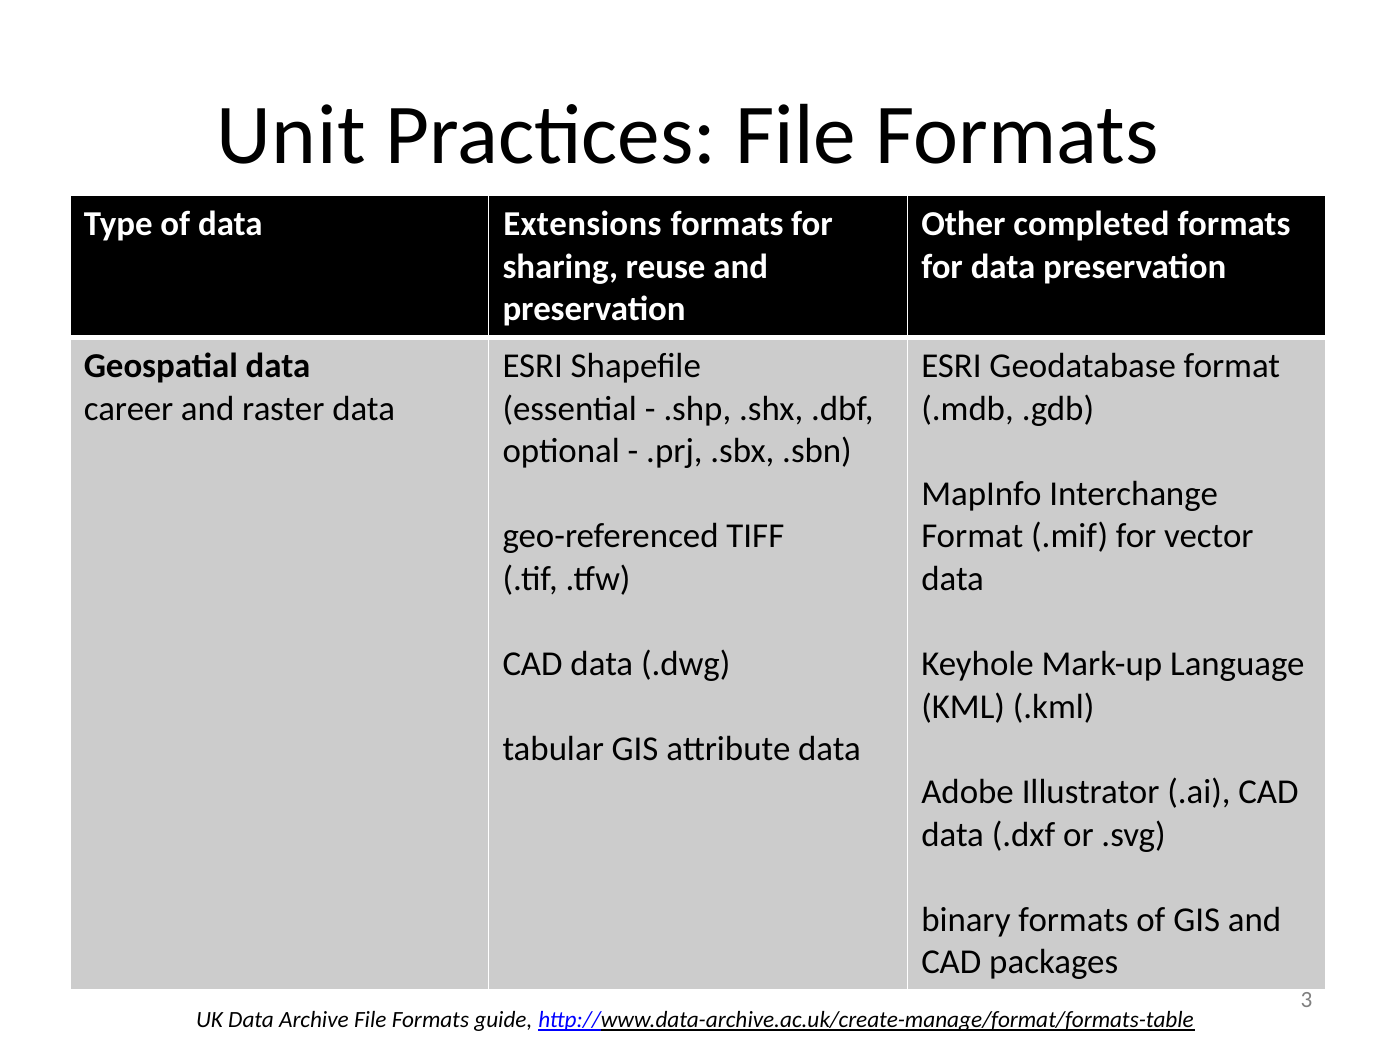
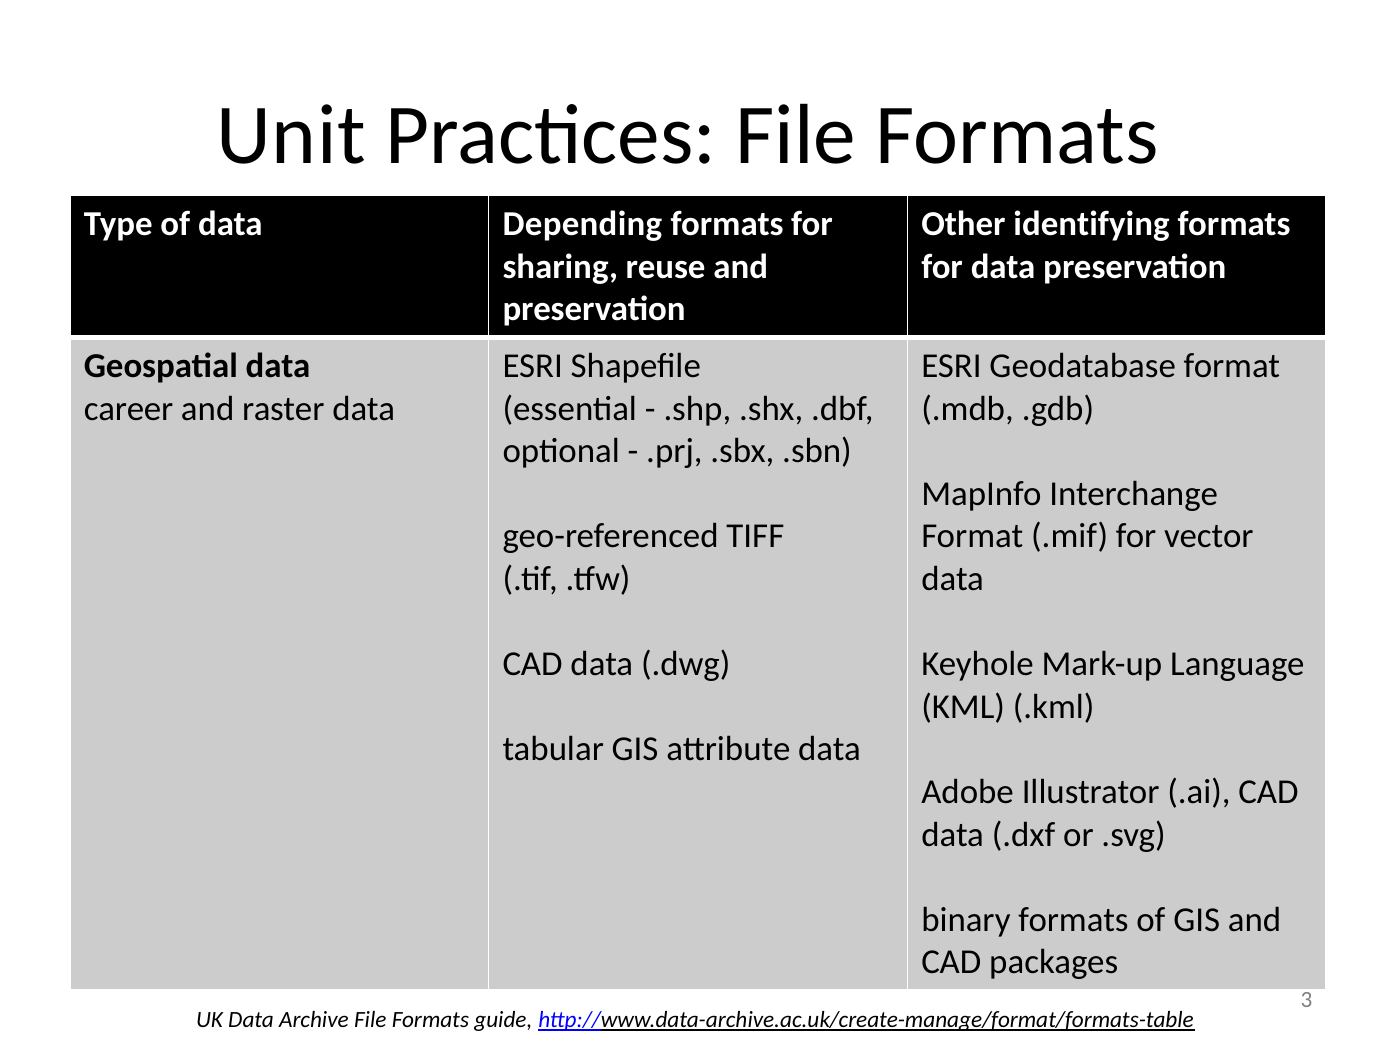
Extensions: Extensions -> Depending
completed: completed -> identifying
